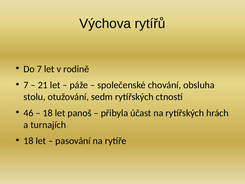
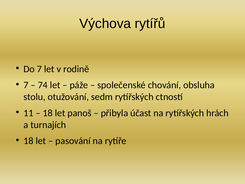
21: 21 -> 74
46: 46 -> 11
